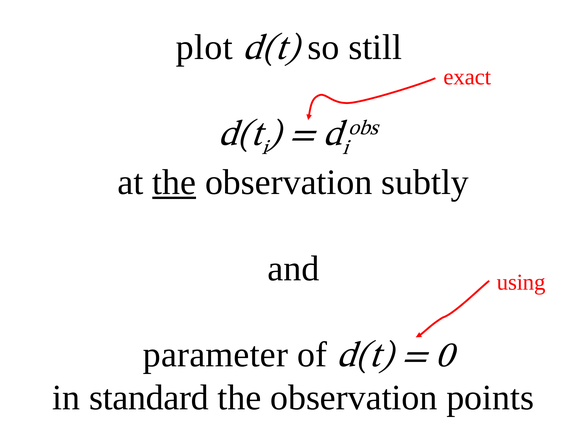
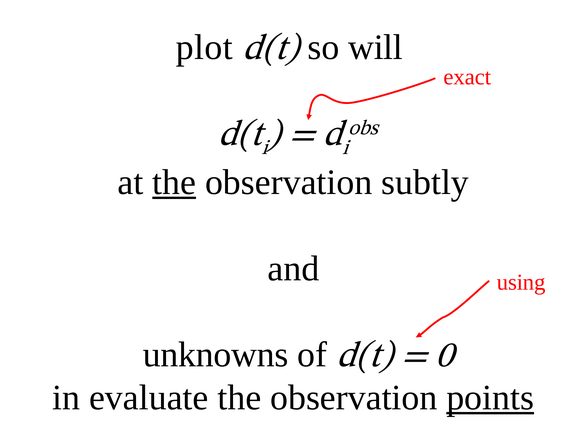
still: still -> will
parameter: parameter -> unknowns
standard: standard -> evaluate
points underline: none -> present
